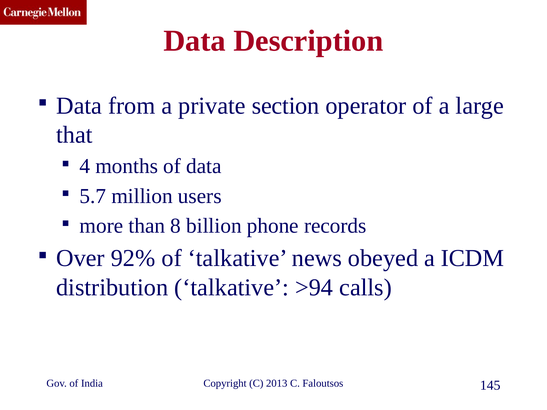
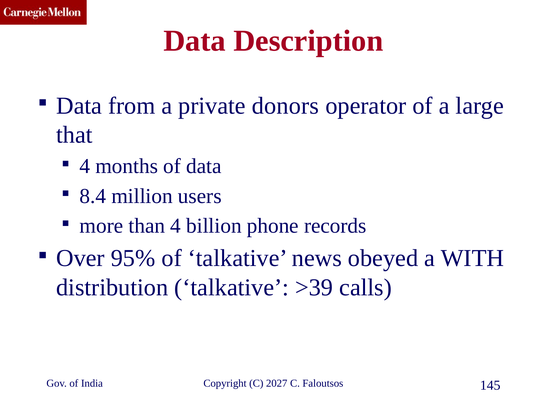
section: section -> donors
5.7: 5.7 -> 8.4
than 8: 8 -> 4
92%: 92% -> 95%
ICDM: ICDM -> WITH
>94: >94 -> >39
2013: 2013 -> 2027
